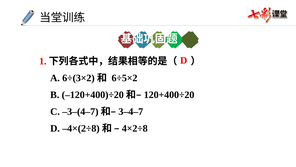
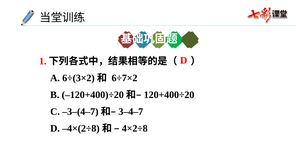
6÷5×2: 6÷5×2 -> 6÷7×2
